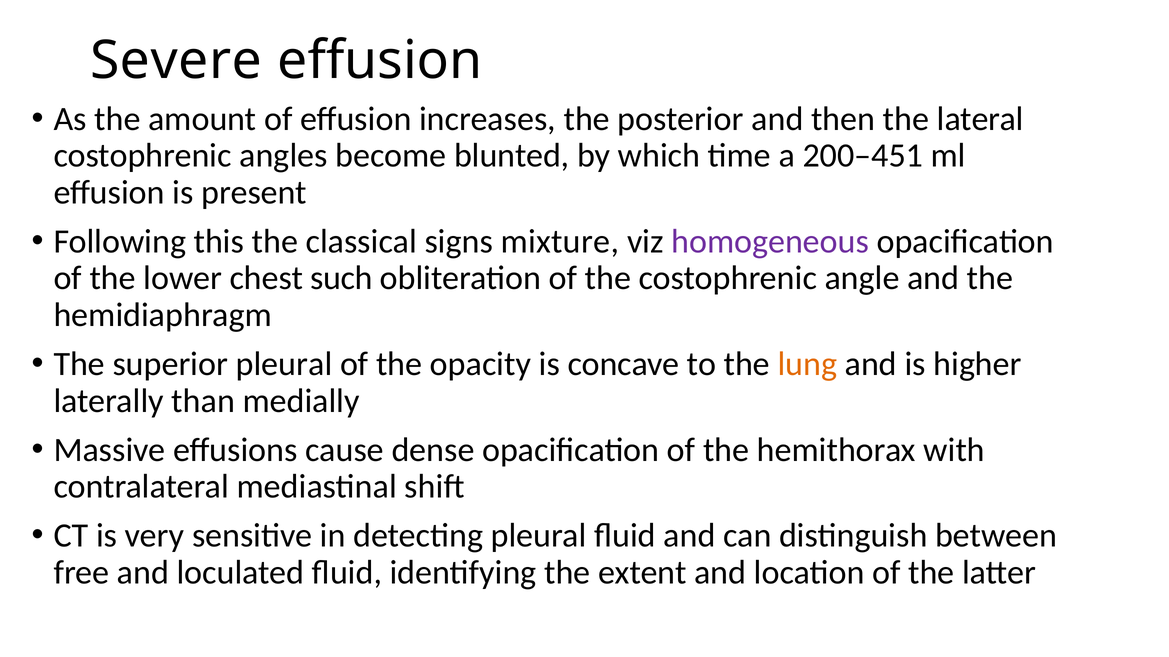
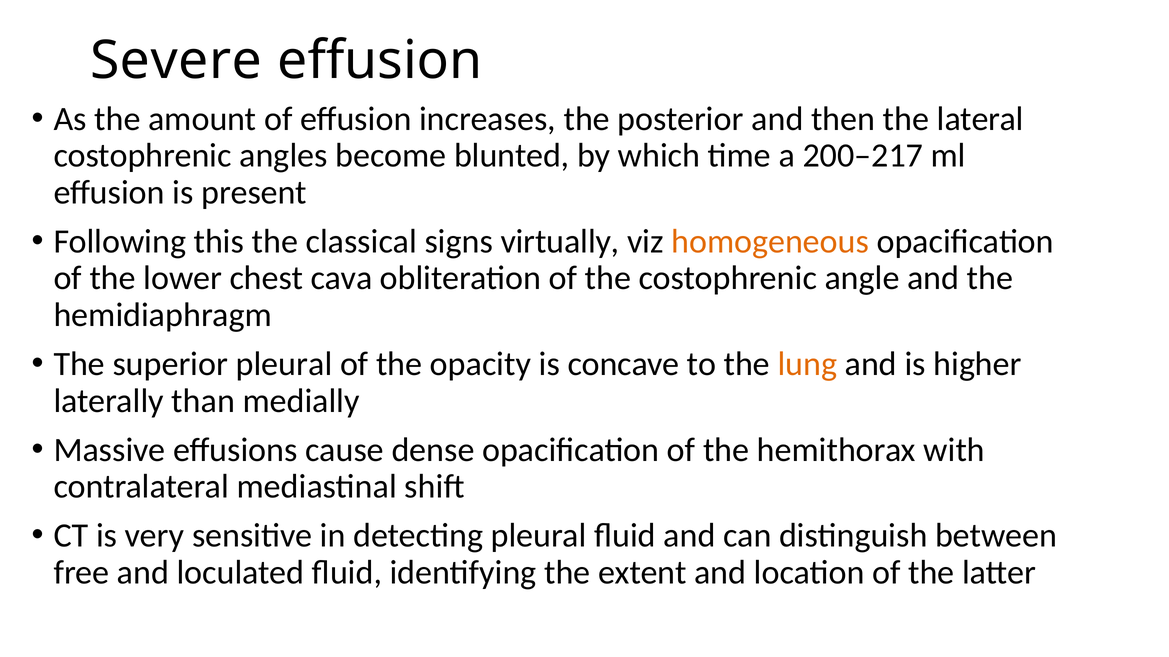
200–451: 200–451 -> 200–217
mixture: mixture -> virtually
homogeneous colour: purple -> orange
such: such -> cava
